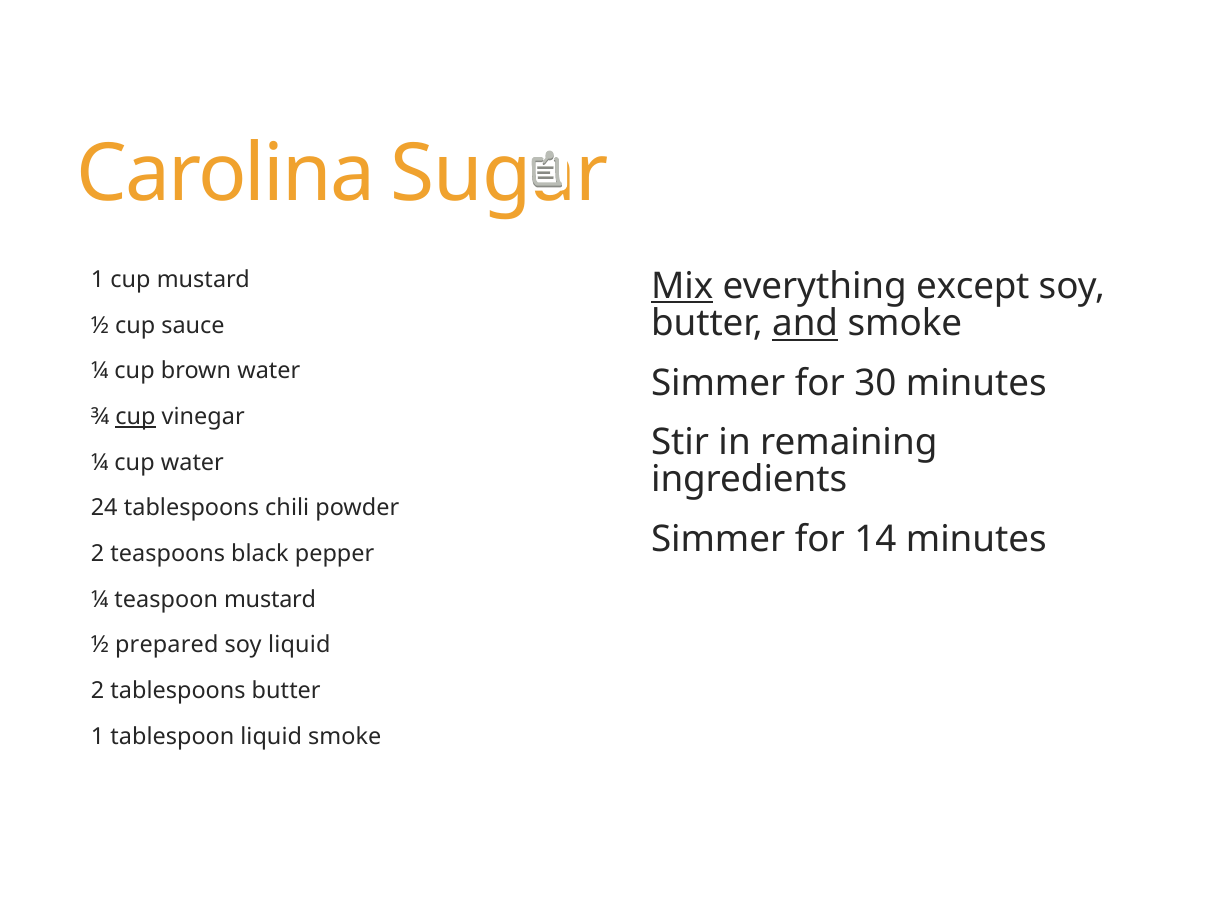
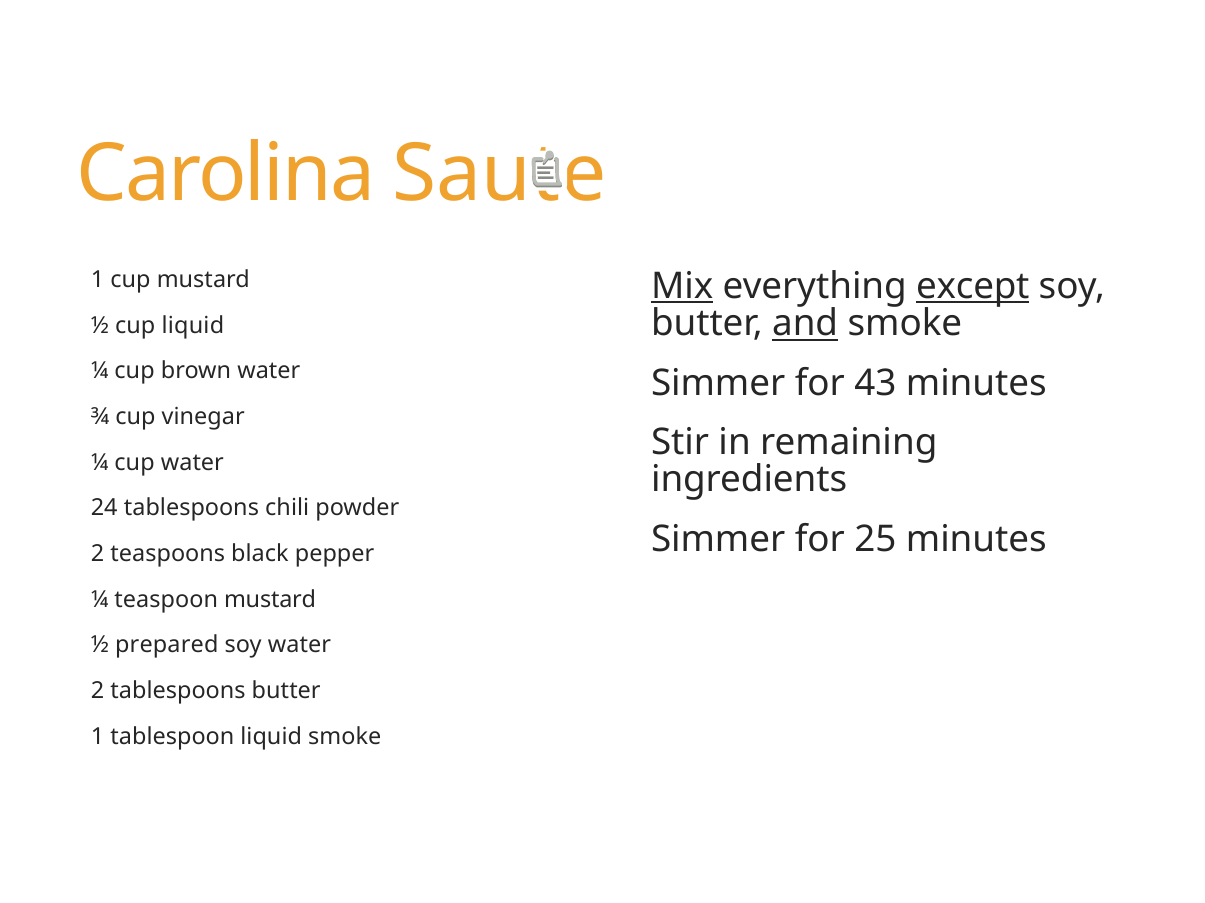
Sugar: Sugar -> Saute
except underline: none -> present
cup sauce: sauce -> liquid
30: 30 -> 43
cup at (135, 417) underline: present -> none
14: 14 -> 25
soy liquid: liquid -> water
